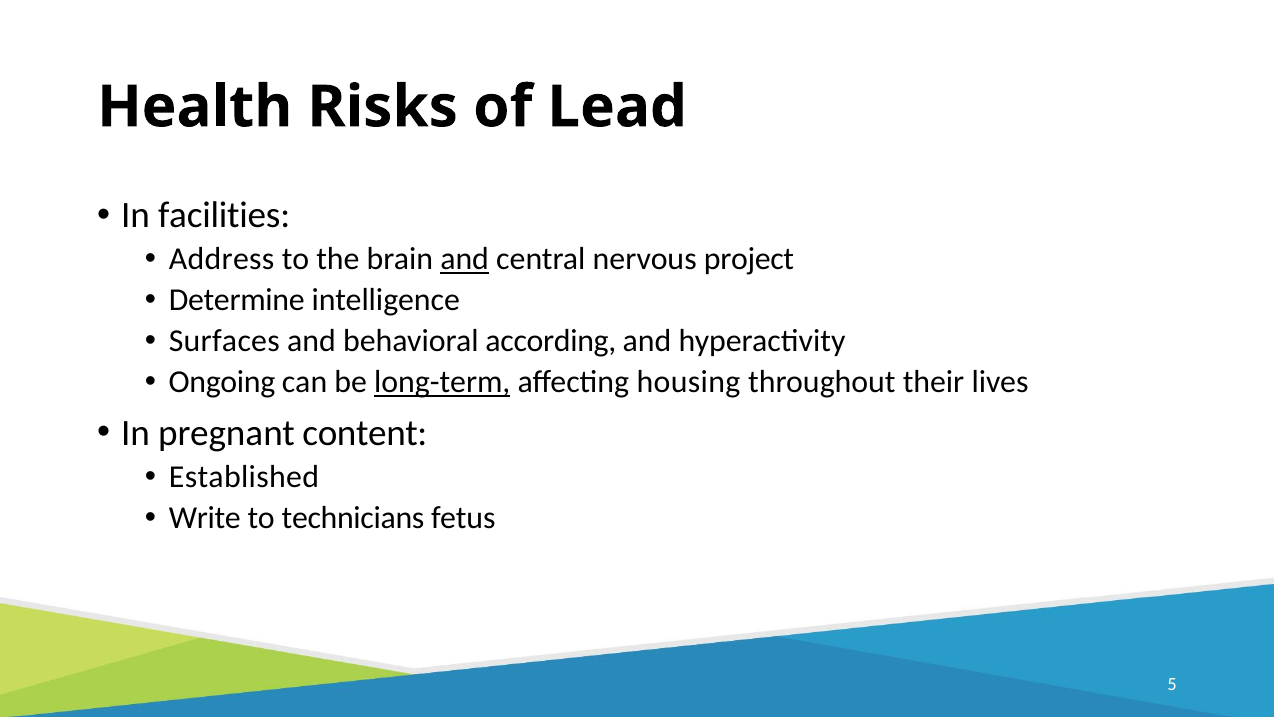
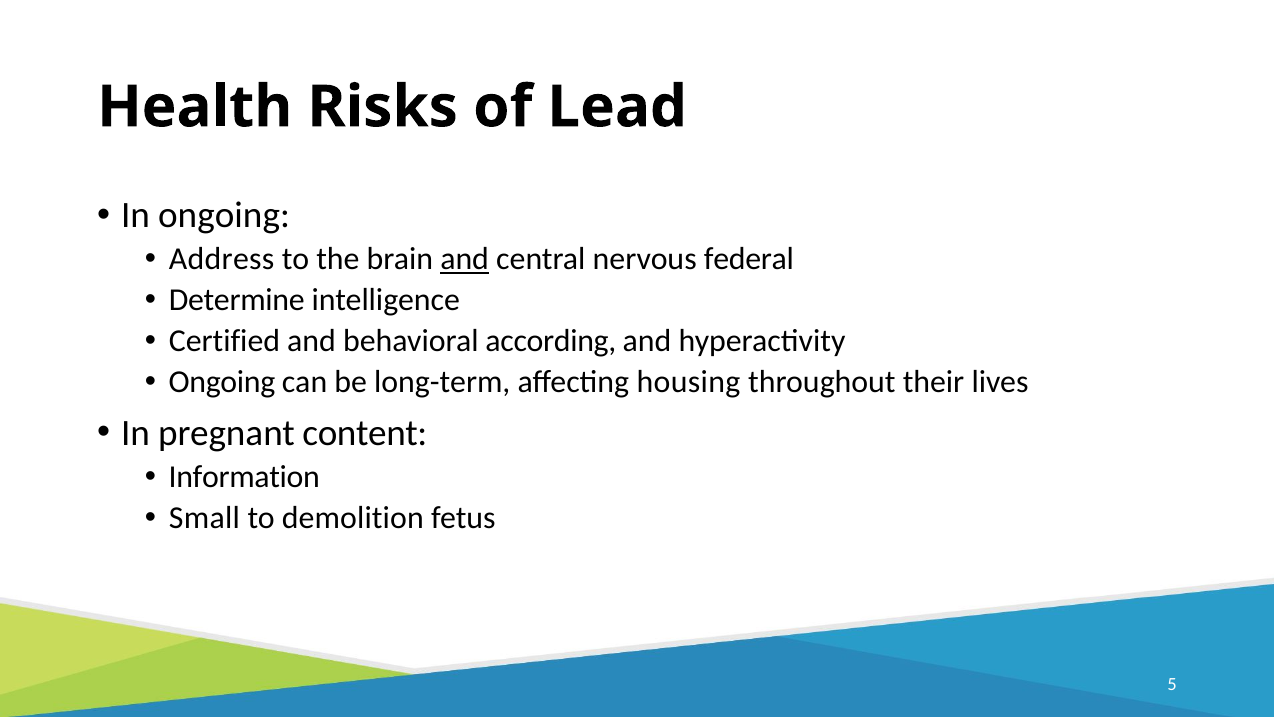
In facilities: facilities -> ongoing
project: project -> federal
Surfaces: Surfaces -> Certified
long-term underline: present -> none
Established: Established -> Information
Write: Write -> Small
technicians: technicians -> demolition
